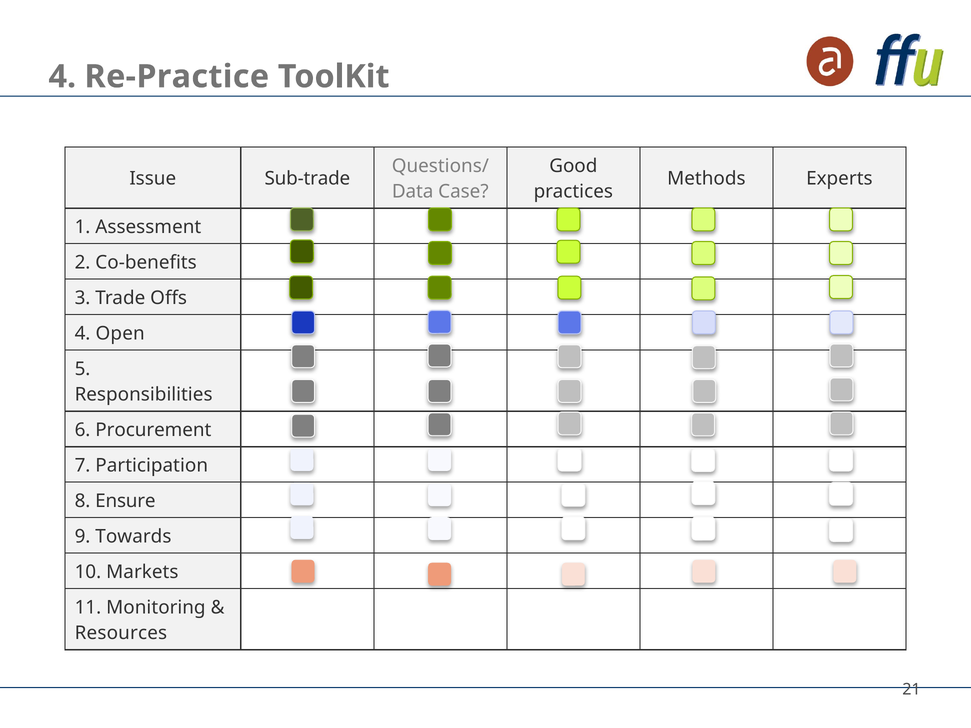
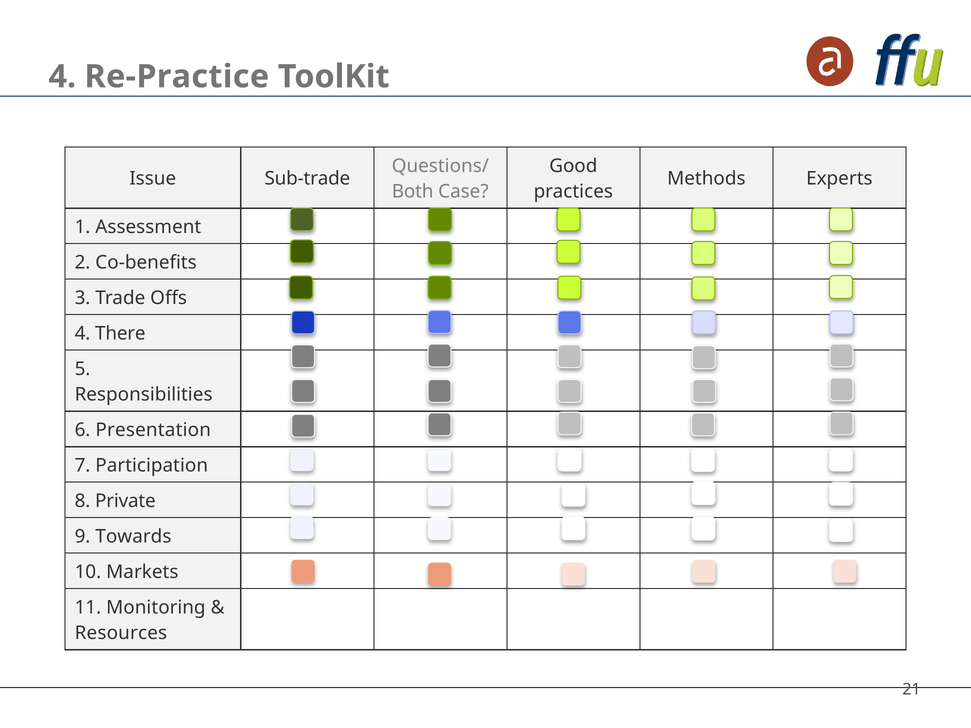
Data: Data -> Both
Open: Open -> There
Procurement: Procurement -> Presentation
Ensure: Ensure -> Private
